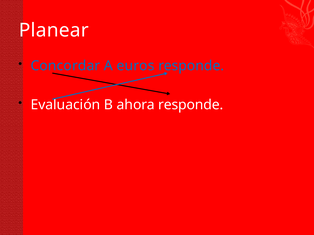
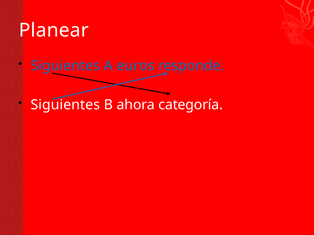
Concordar at (65, 66): Concordar -> Siguientes
Evaluación at (65, 105): Evaluación -> Siguientes
ahora responde: responde -> categoría
